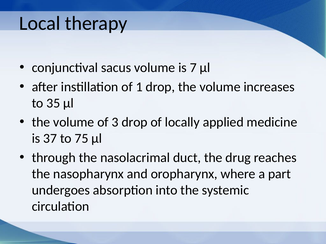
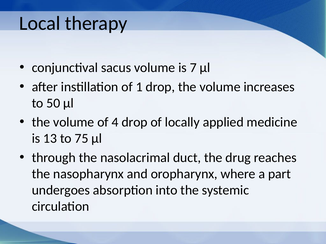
35: 35 -> 50
3: 3 -> 4
37: 37 -> 13
